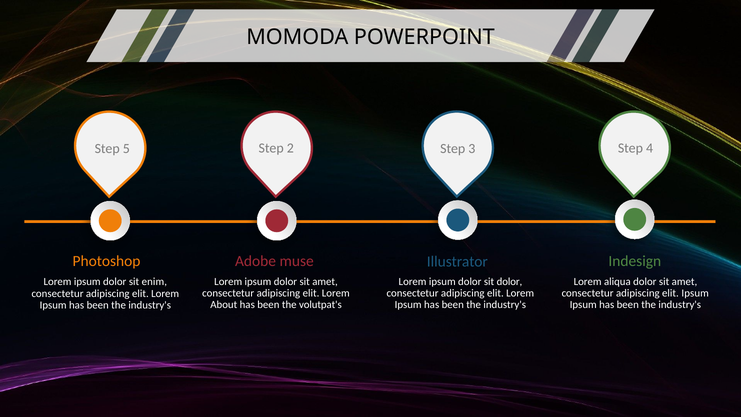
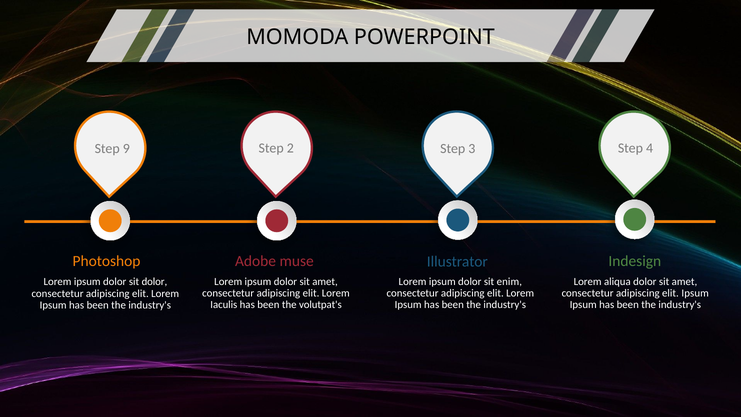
5: 5 -> 9
sit dolor: dolor -> enim
sit enim: enim -> dolor
About: About -> Iaculis
